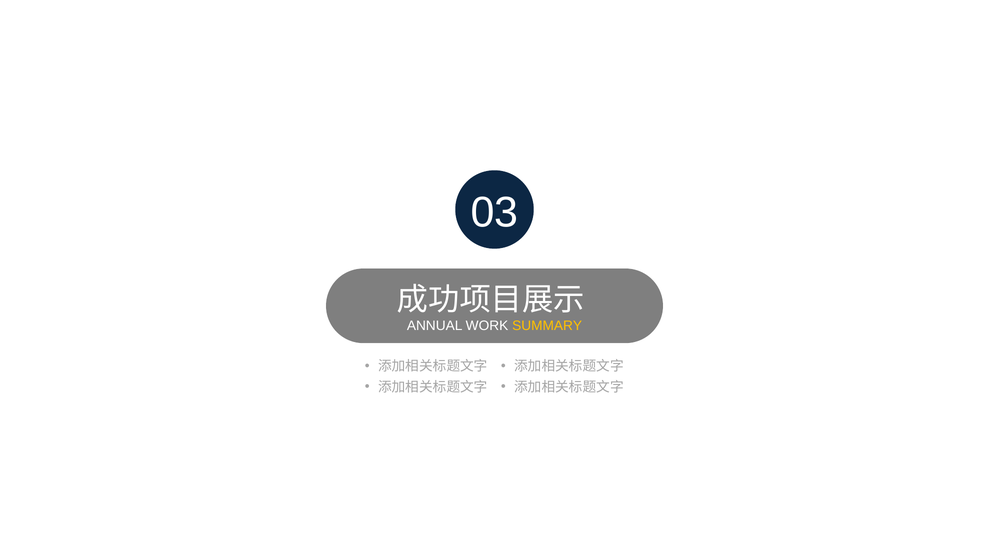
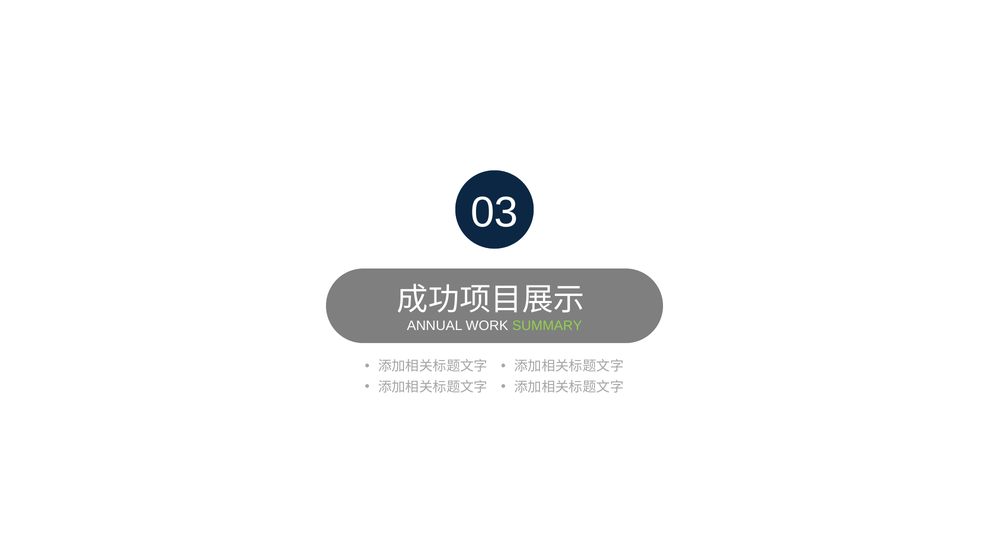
SUMMARY colour: yellow -> light green
